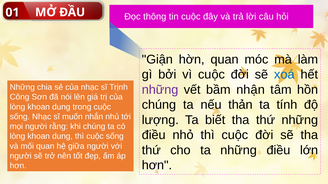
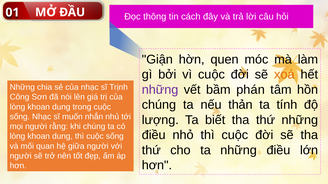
tin cuộc: cuộc -> cách
hờn quan: quan -> quen
xoá colour: blue -> orange
nhận: nhận -> phán
